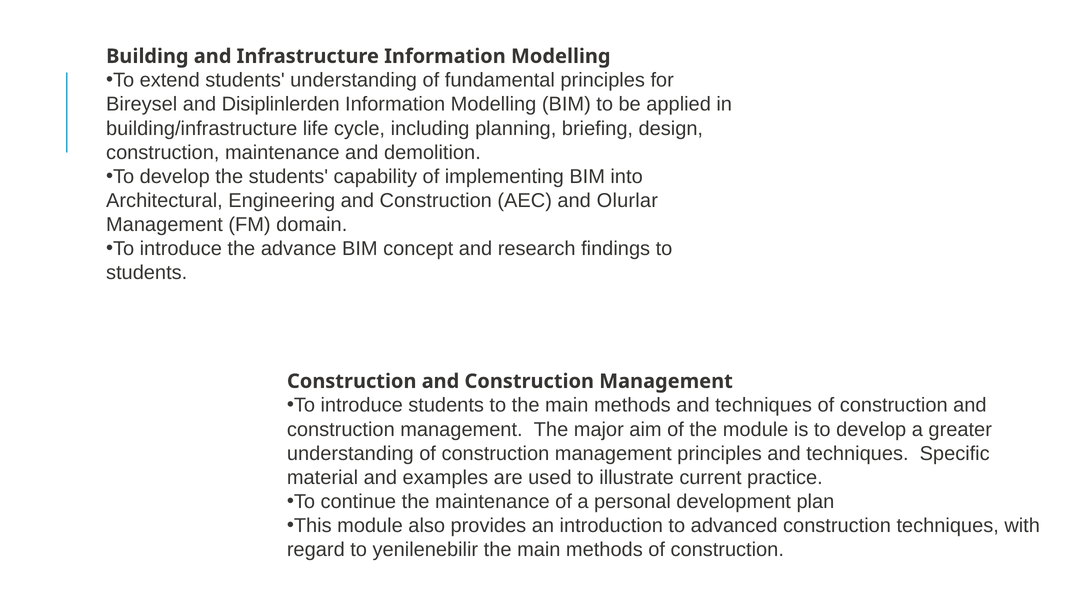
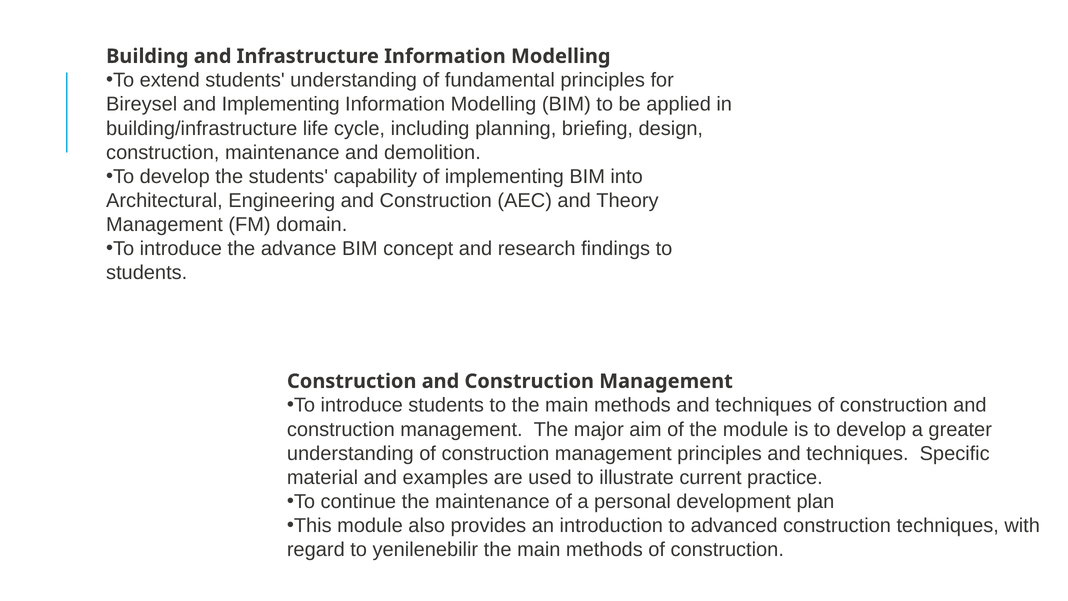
and Disiplinlerden: Disiplinlerden -> Implementing
Olurlar: Olurlar -> Theory
